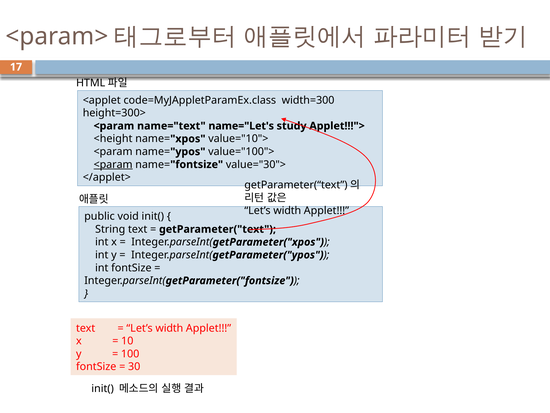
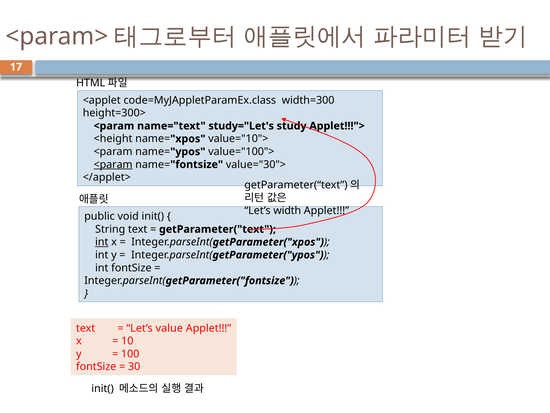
name="Let's: name="Let's -> study="Let's
int at (102, 242) underline: none -> present
width at (169, 328): width -> value
